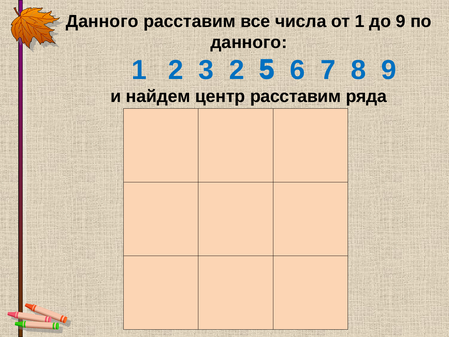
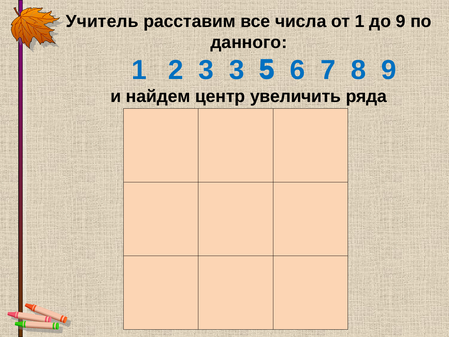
Данного at (102, 21): Данного -> Учитель
3 2: 2 -> 3
центр расставим: расставим -> увеличить
